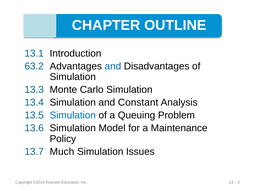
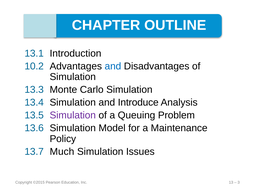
63.2: 63.2 -> 10.2
Constant: Constant -> Introduce
Simulation at (73, 115) colour: blue -> purple
